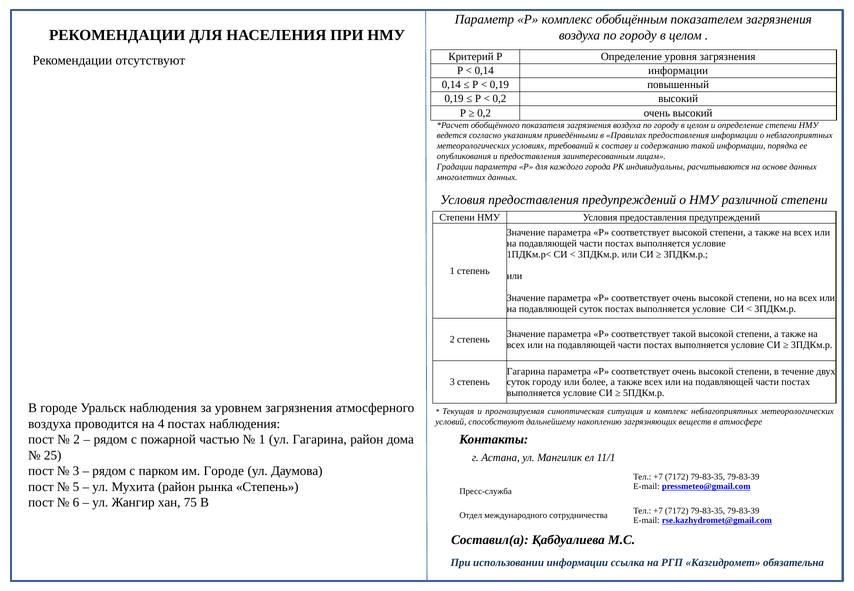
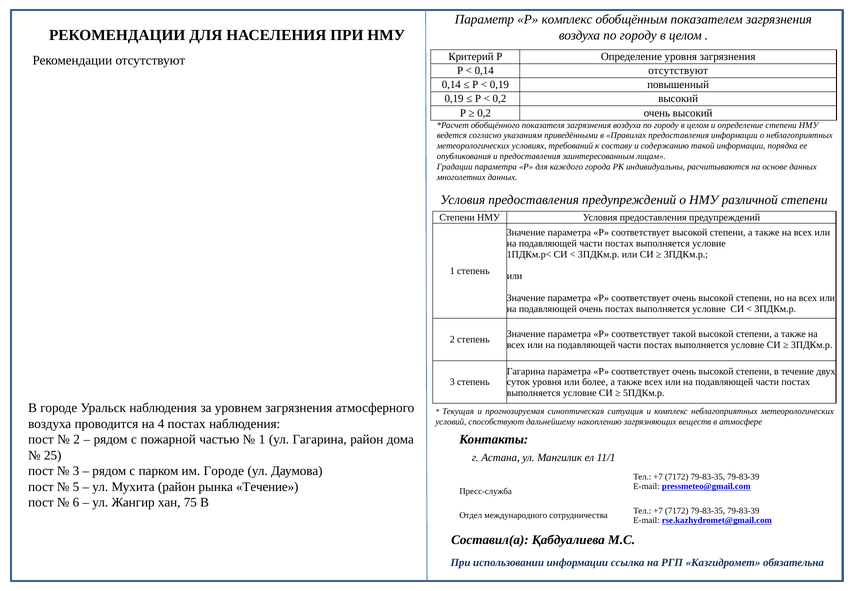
0,14 информации: информации -> отсутствуют
подавляющей суток: суток -> очень
суток городу: городу -> уровня
рынка Степень: Степень -> Течение
